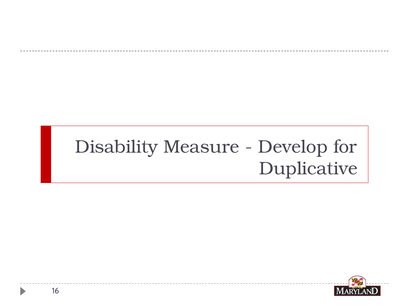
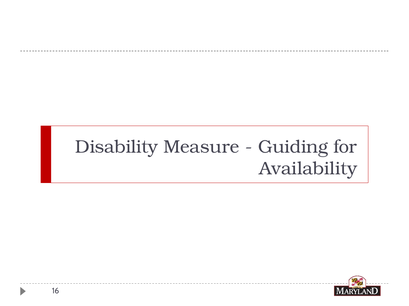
Develop: Develop -> Guiding
Duplicative: Duplicative -> Availability
